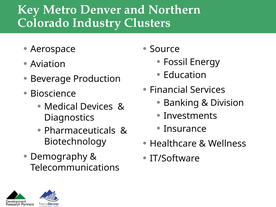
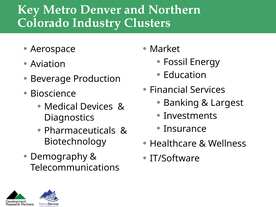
Source: Source -> Market
Division: Division -> Largest
